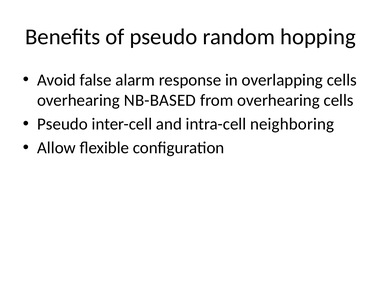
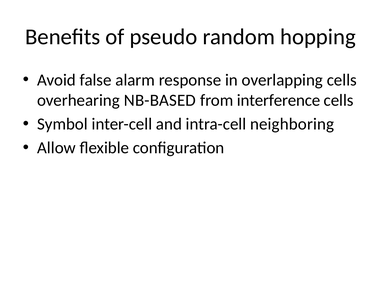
from overhearing: overhearing -> interference
Pseudo at (62, 124): Pseudo -> Symbol
